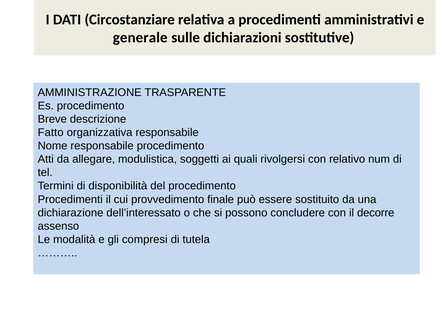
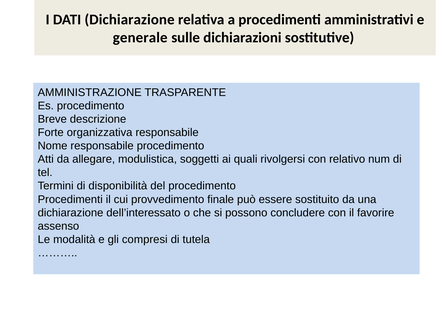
DATI Circostanziare: Circostanziare -> Dichiarazione
Fatto: Fatto -> Forte
decorre: decorre -> favorire
